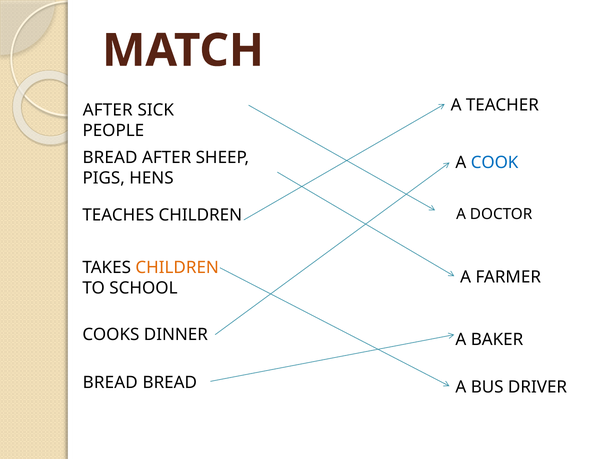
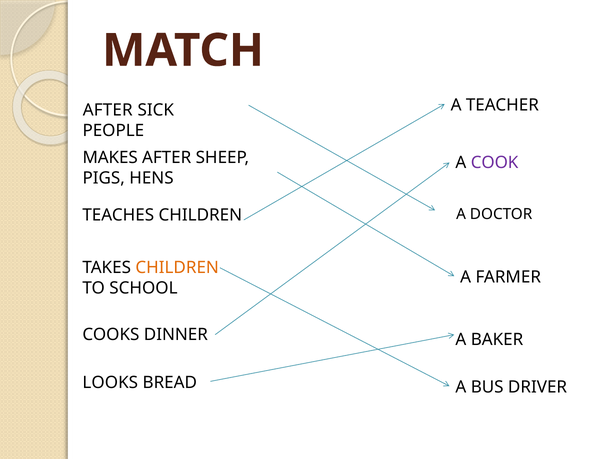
BREAD at (110, 158): BREAD -> MAKES
COOK colour: blue -> purple
BREAD at (110, 383): BREAD -> LOOKS
